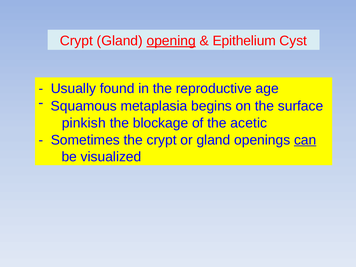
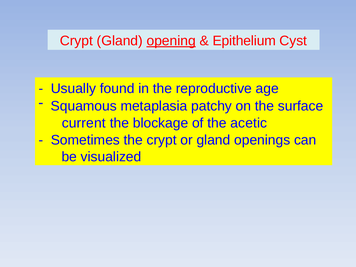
begins: begins -> patchy
pinkish: pinkish -> current
can underline: present -> none
